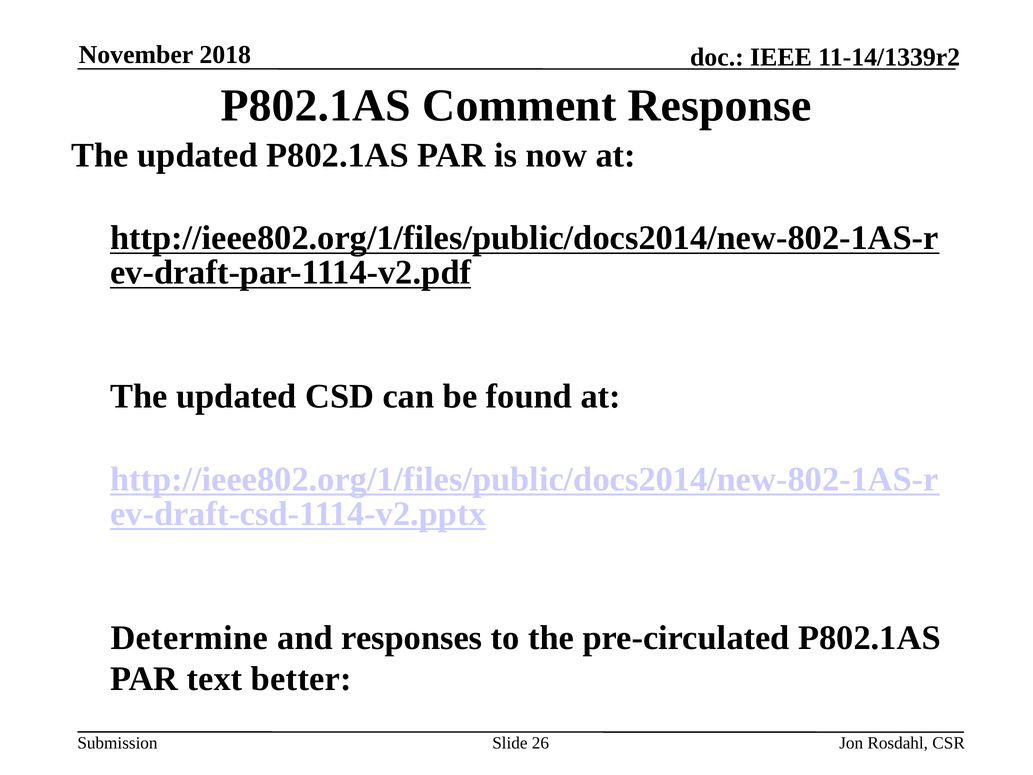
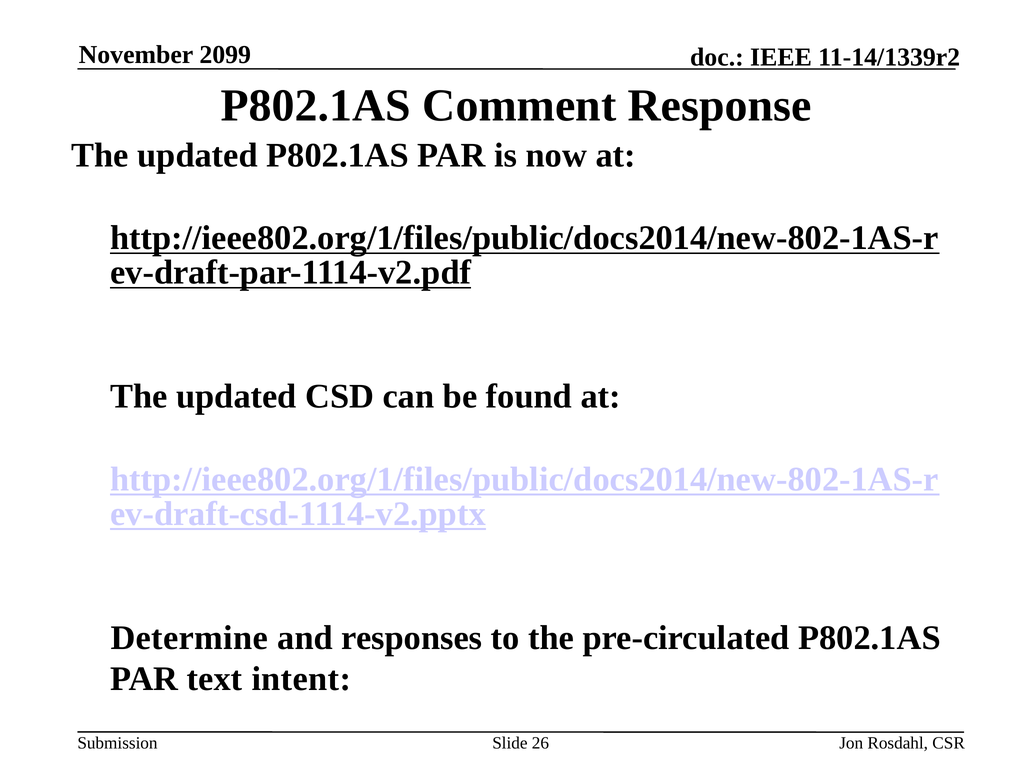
2018: 2018 -> 2099
better: better -> intent
